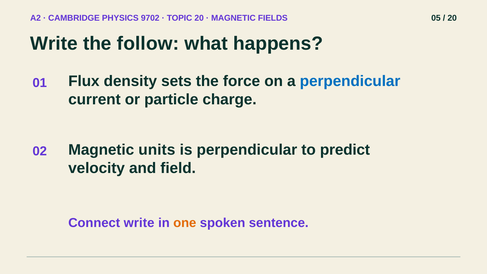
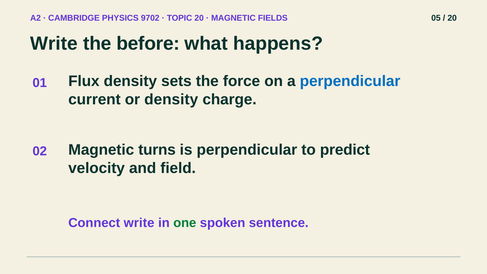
follow: follow -> before
or particle: particle -> density
units: units -> turns
one colour: orange -> green
